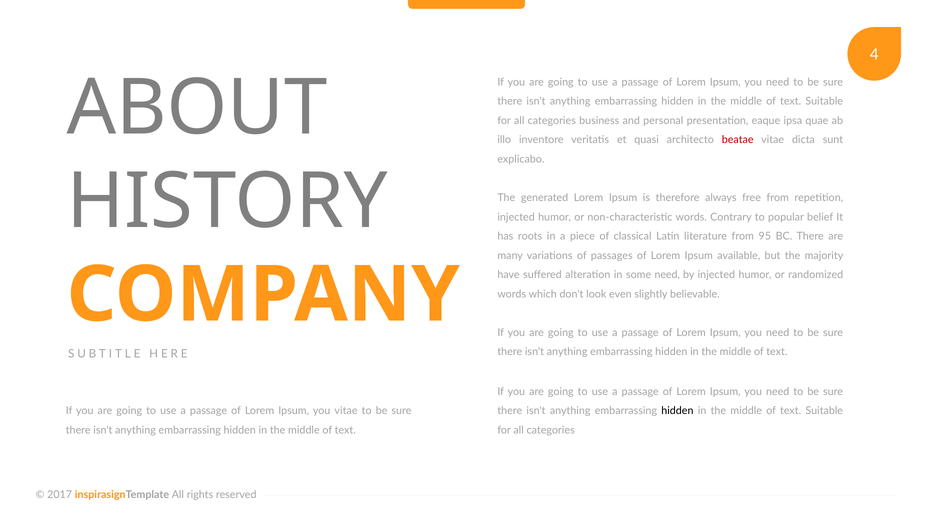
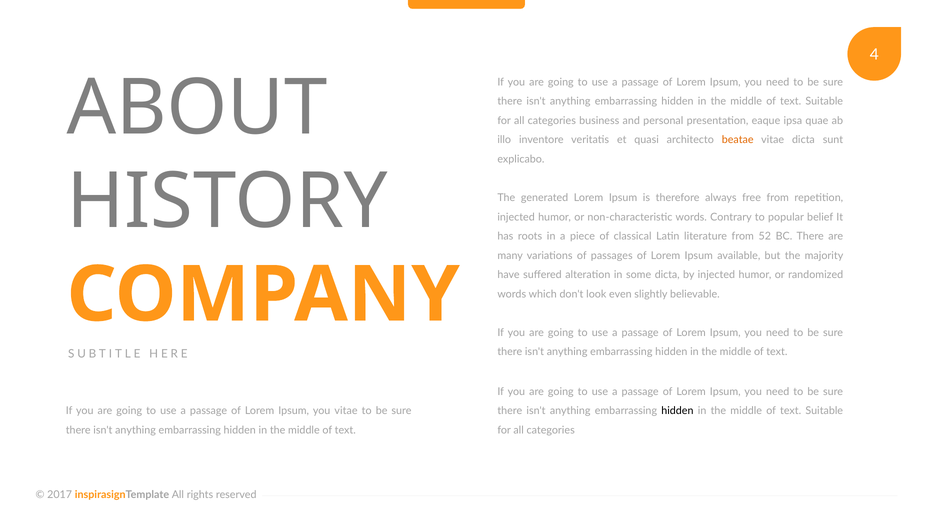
beatae colour: red -> orange
95: 95 -> 52
some need: need -> dicta
